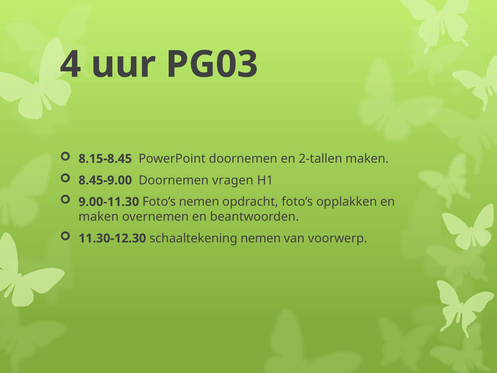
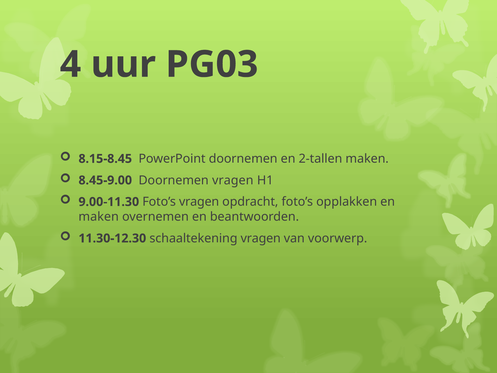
Foto’s nemen: nemen -> vragen
schaaltekening nemen: nemen -> vragen
